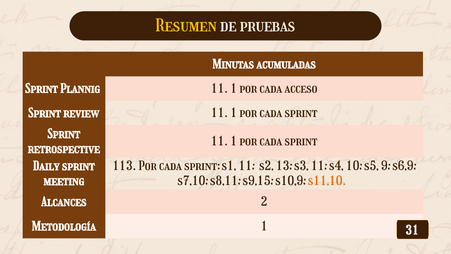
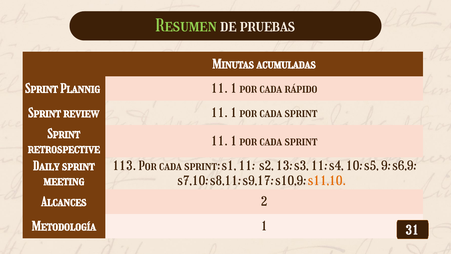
Resumen colour: yellow -> light green
acceso: acceso -> rápido
s9,15: s9,15 -> s9,17
